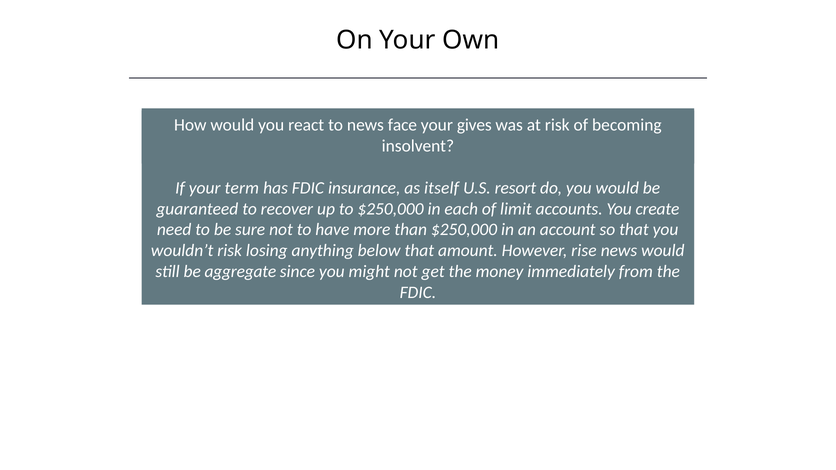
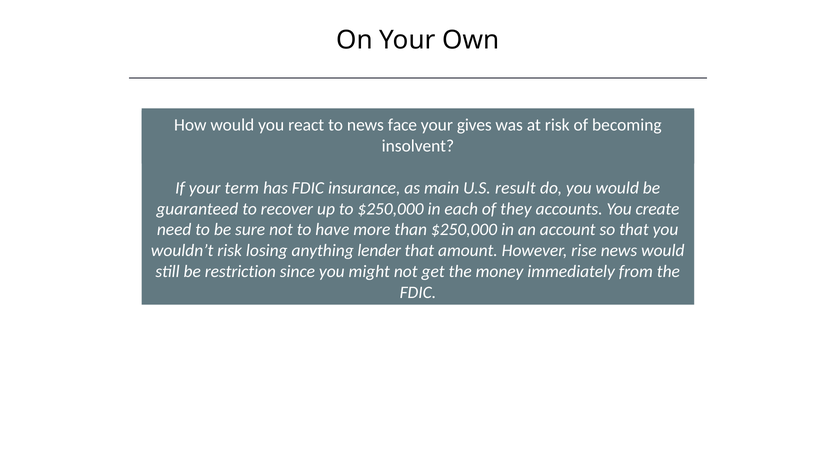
itself: itself -> main
resort: resort -> result
limit: limit -> they
below: below -> lender
aggregate: aggregate -> restriction
